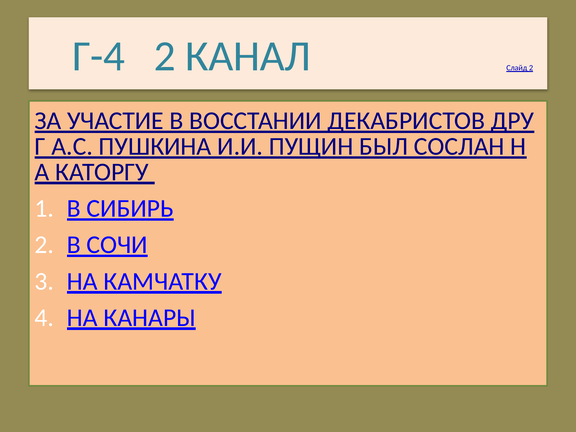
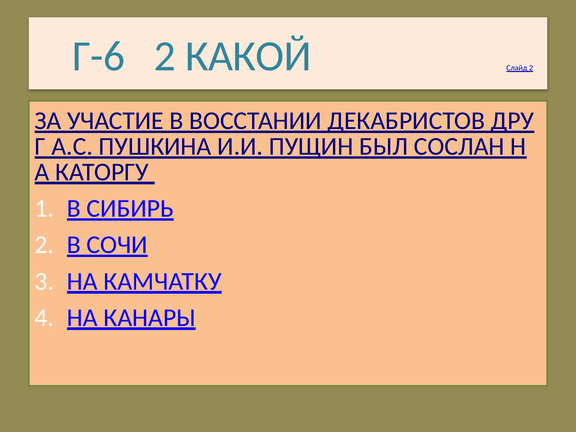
Г-4: Г-4 -> Г-6
КАНАЛ: КАНАЛ -> КАКОЙ
